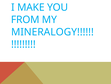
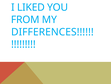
MAKE: MAKE -> LIKED
MINERALOGY: MINERALOGY -> DIFFERENCES
